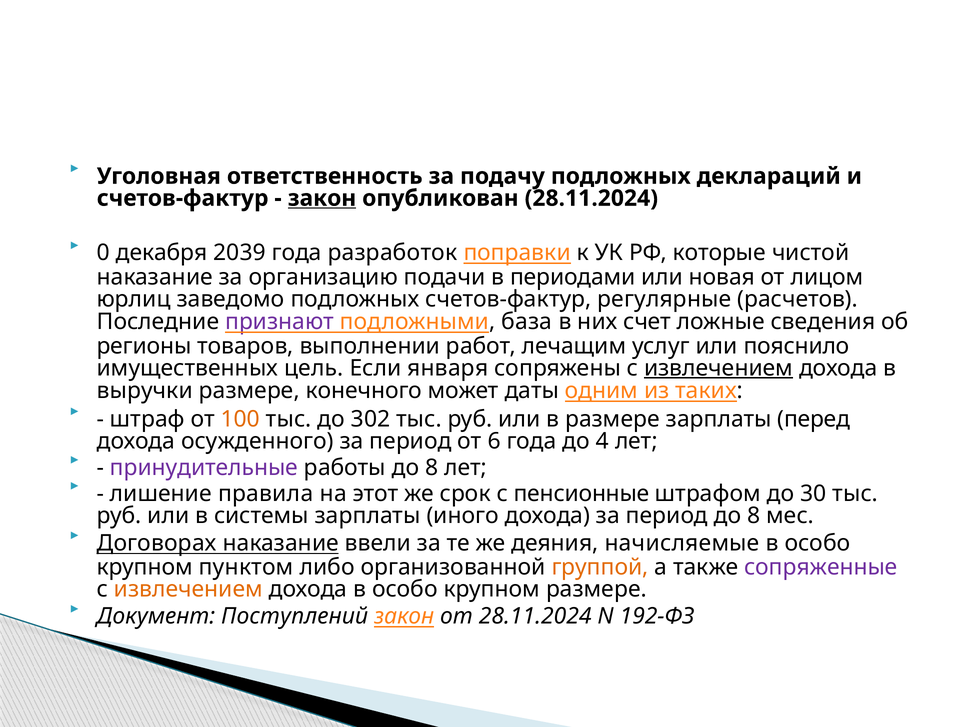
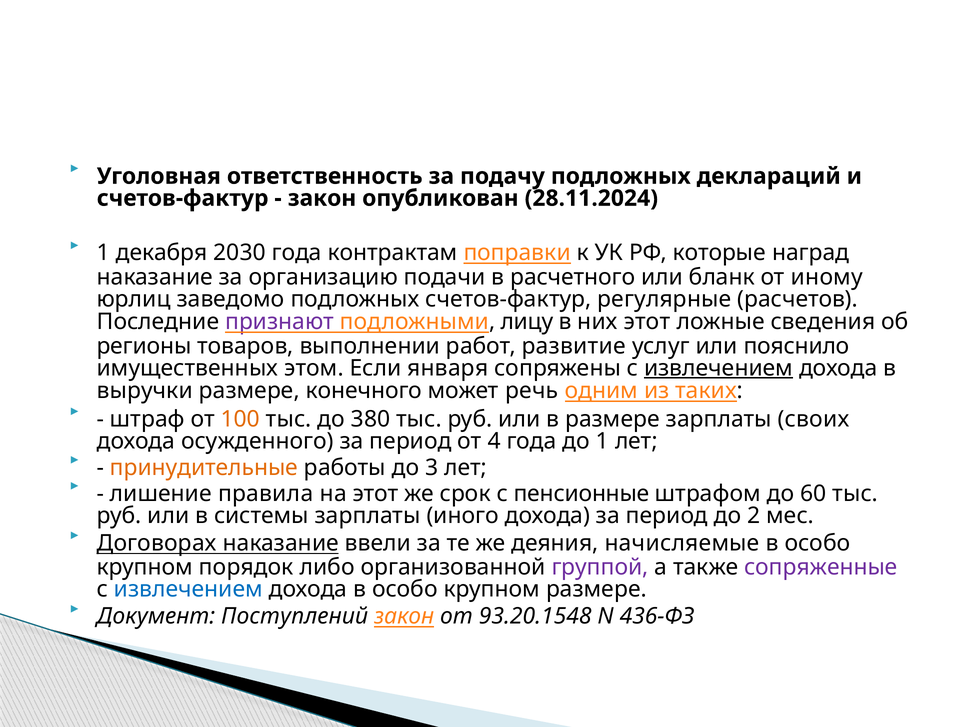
закон at (322, 198) underline: present -> none
0 at (103, 253): 0 -> 1
2039: 2039 -> 2030
разработок: разработок -> контрактам
чистой: чистой -> наград
периодами: периодами -> расчетного
новая: новая -> бланк
лицом: лицом -> иному
база: база -> лицу
них счет: счет -> этот
лечащим: лечащим -> развитие
цель: цель -> этом
даты: даты -> речь
302: 302 -> 380
перед: перед -> своих
6: 6 -> 4
до 4: 4 -> 1
принудительные colour: purple -> orange
работы до 8: 8 -> 3
30: 30 -> 60
период до 8: 8 -> 2
пунктом: пунктом -> порядок
группой colour: orange -> purple
извлечением at (188, 589) colour: orange -> blue
от 28.11.2024: 28.11.2024 -> 93.20.1548
192-ФЗ: 192-ФЗ -> 436-ФЗ
